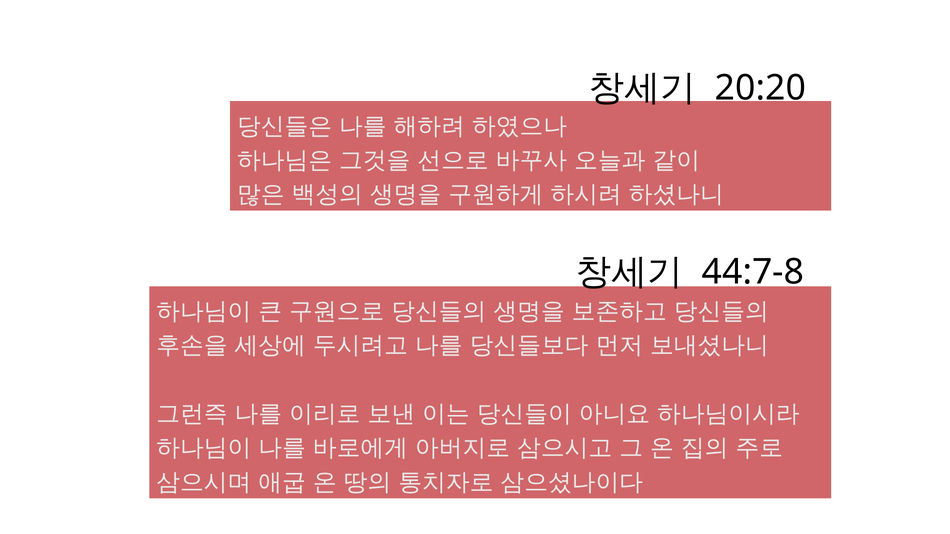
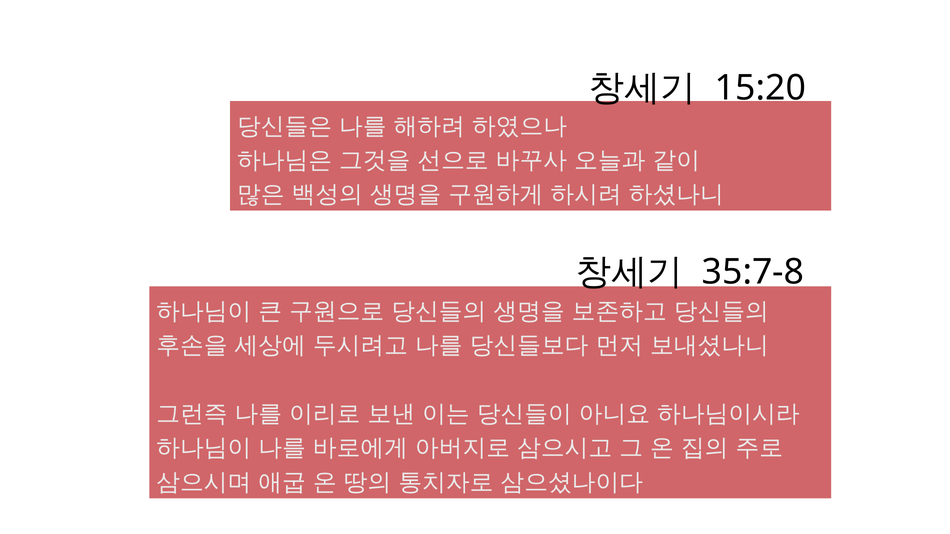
20:20: 20:20 -> 15:20
44:7-8: 44:7-8 -> 35:7-8
